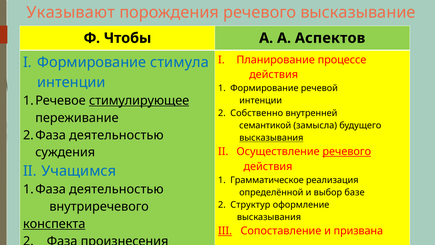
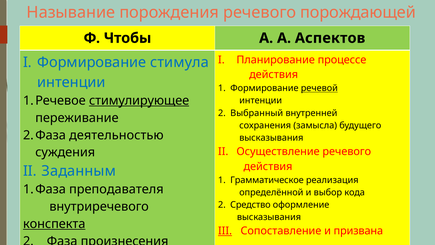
Указывают: Указывают -> Называние
высказывание: высказывание -> порождающей
речевой underline: none -> present
Собственно: Собственно -> Выбранный
семантикой: семантикой -> сохранения
высказывания at (271, 138) underline: present -> none
речевого at (347, 151) underline: present -> none
Учащимся: Учащимся -> Заданным
деятельностью at (116, 189): деятельностью -> преподавателя
базе: базе -> кода
Структур: Структур -> Средство
